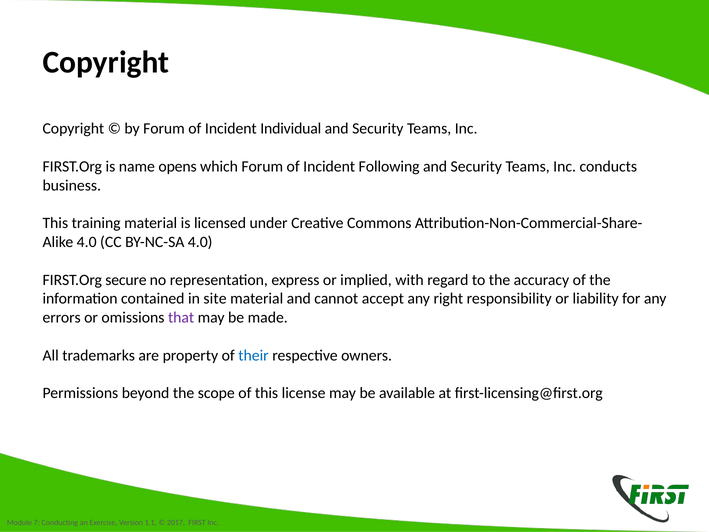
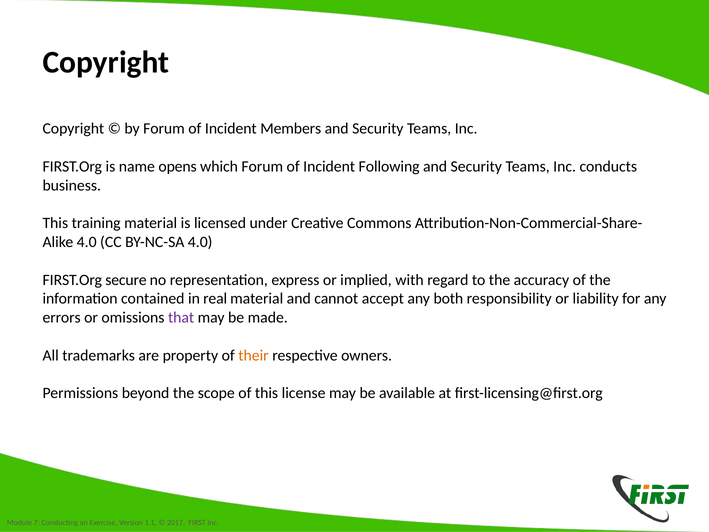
Individual: Individual -> Members
site: site -> real
right: right -> both
their colour: blue -> orange
